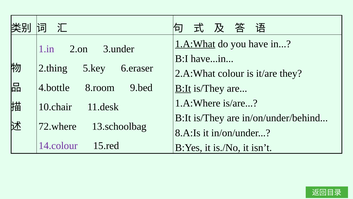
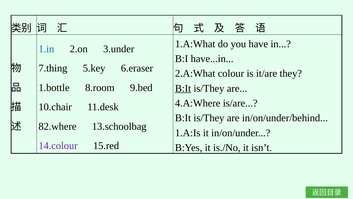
1.A:What underline: present -> none
1.in colour: purple -> blue
2.thing: 2.thing -> 7.thing
4.bottle: 4.bottle -> 1.bottle
1.A:Where: 1.A:Where -> 4.A:Where
72.where: 72.where -> 82.where
8.A:Is: 8.A:Is -> 1.A:Is
